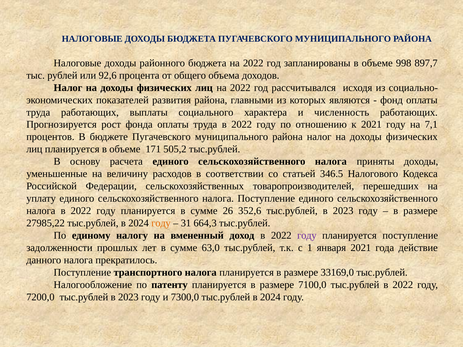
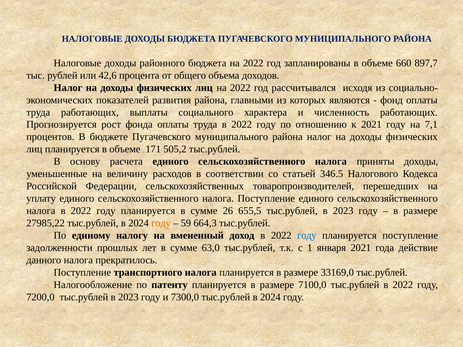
998: 998 -> 660
92,6: 92,6 -> 42,6
352,6: 352,6 -> 655,5
31: 31 -> 59
году at (307, 236) colour: purple -> blue
